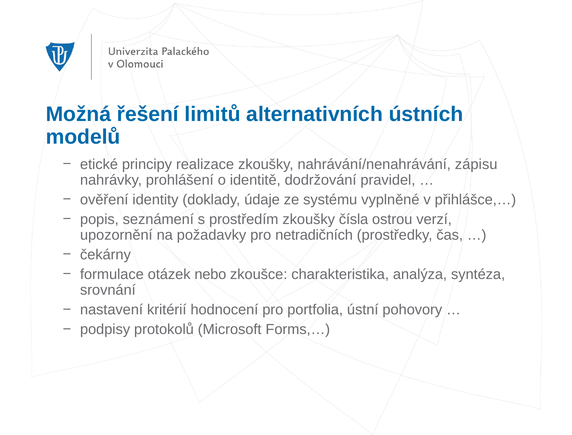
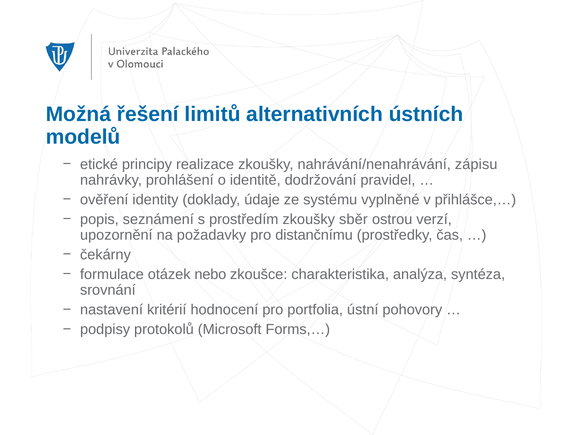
čísla: čísla -> sběr
netradičních: netradičních -> distančnímu
